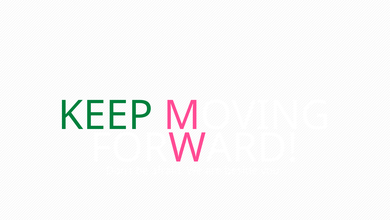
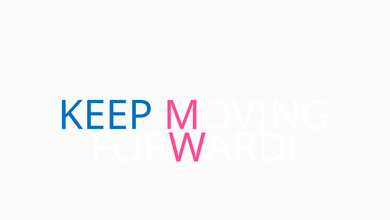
KEEP colour: green -> blue
